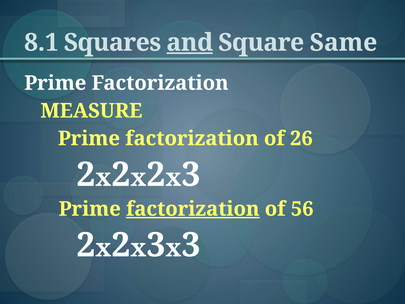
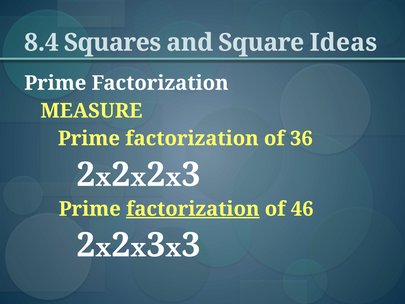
8.1: 8.1 -> 8.4
and underline: present -> none
Same: Same -> Ideas
26: 26 -> 36
56: 56 -> 46
